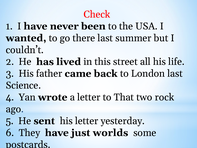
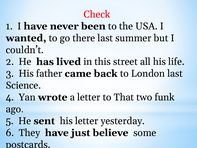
rock: rock -> funk
worlds: worlds -> believe
